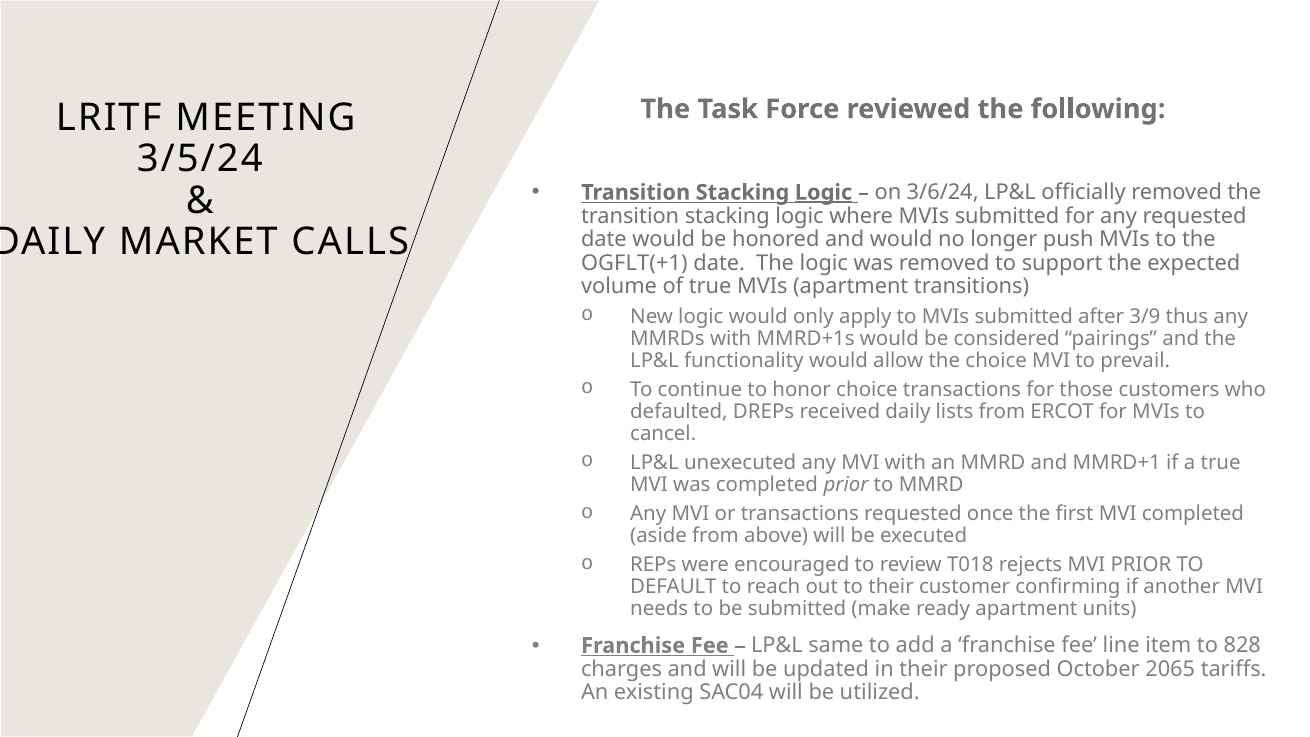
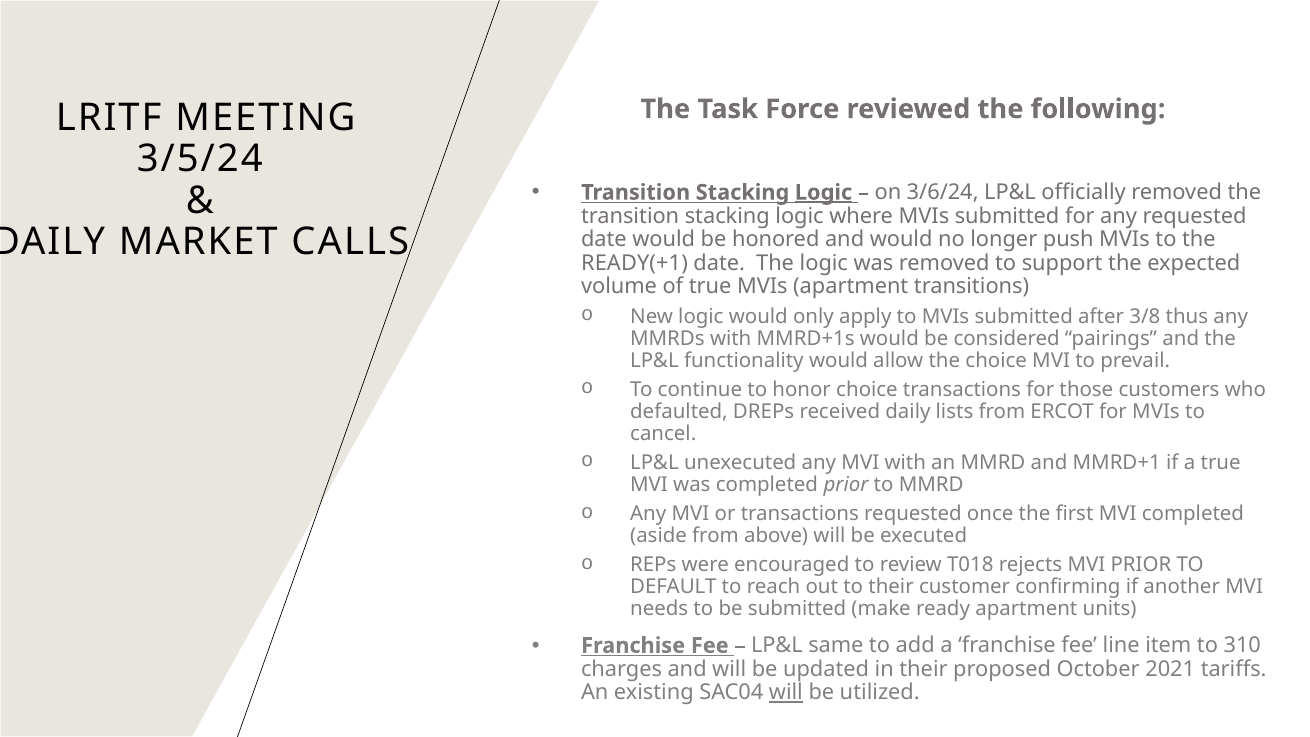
OGFLT(+1: OGFLT(+1 -> READY(+1
3/9: 3/9 -> 3/8
828: 828 -> 310
2065: 2065 -> 2021
will at (786, 693) underline: none -> present
